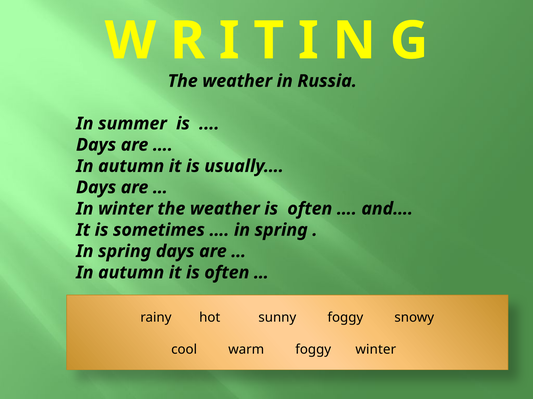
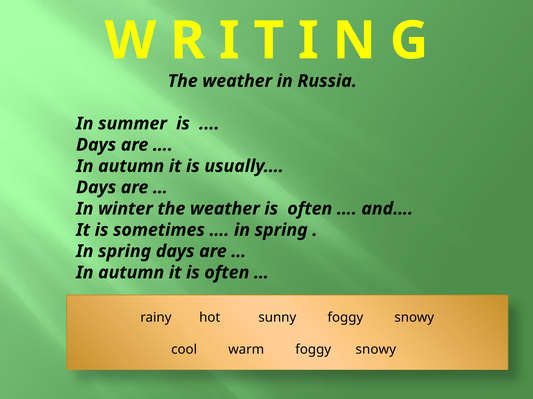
warm foggy winter: winter -> snowy
